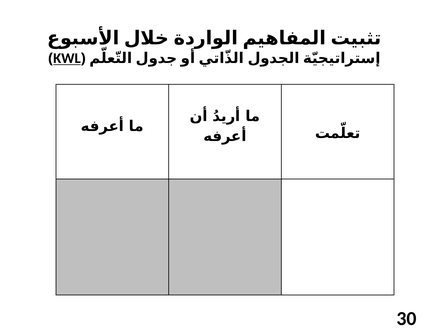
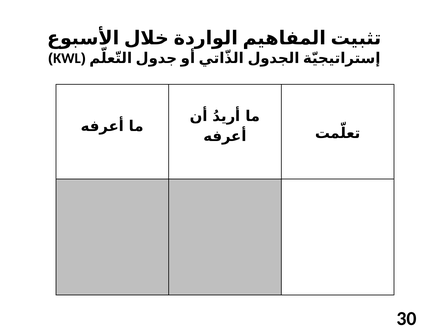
KWL underline: present -> none
